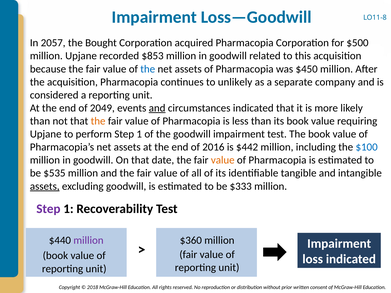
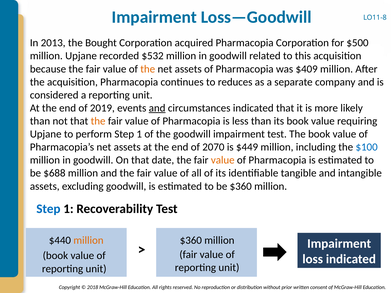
2057: 2057 -> 2013
$853: $853 -> $532
the at (148, 69) colour: blue -> orange
$450: $450 -> $409
unlikely: unlikely -> reduces
2049: 2049 -> 2019
2016: 2016 -> 2070
$442: $442 -> $449
$535: $535 -> $688
assets at (45, 186) underline: present -> none
be $333: $333 -> $360
Step at (48, 209) colour: purple -> blue
million at (88, 241) colour: purple -> orange
